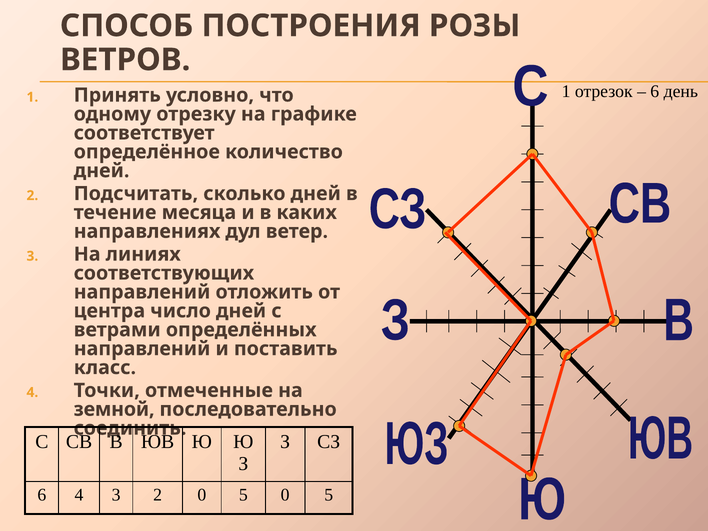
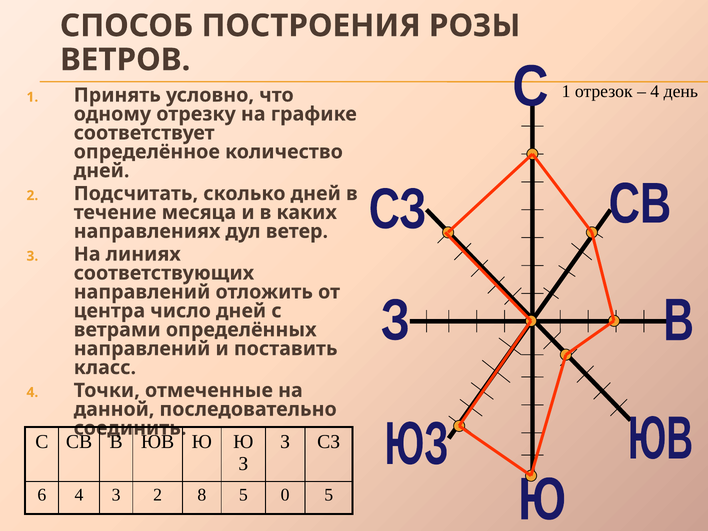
6 at (655, 91): 6 -> 4
земной: земной -> данной
2 0: 0 -> 8
